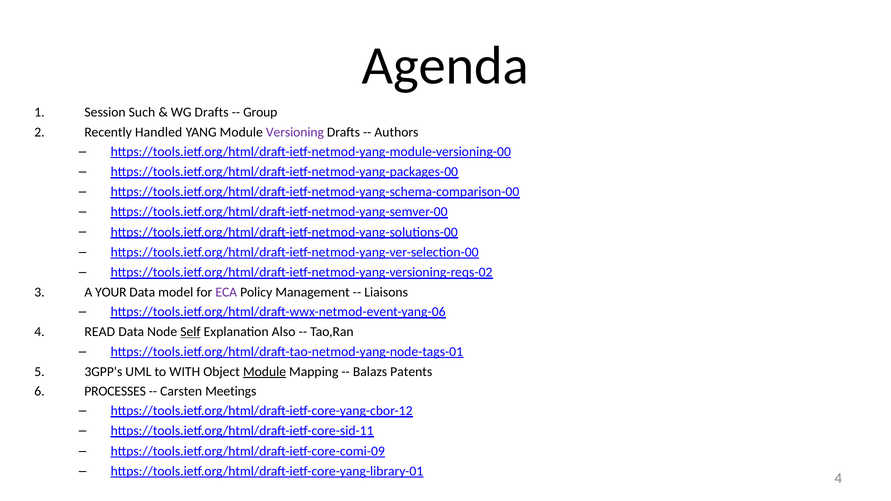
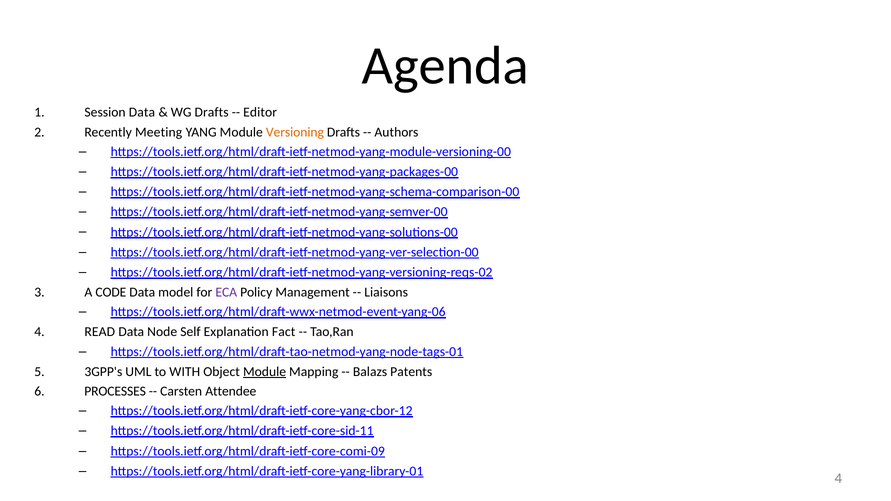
Session Such: Such -> Data
Group: Group -> Editor
Handled: Handled -> Meeting
Versioning colour: purple -> orange
YOUR: YOUR -> CODE
Self underline: present -> none
Also: Also -> Fact
Meetings: Meetings -> Attendee
